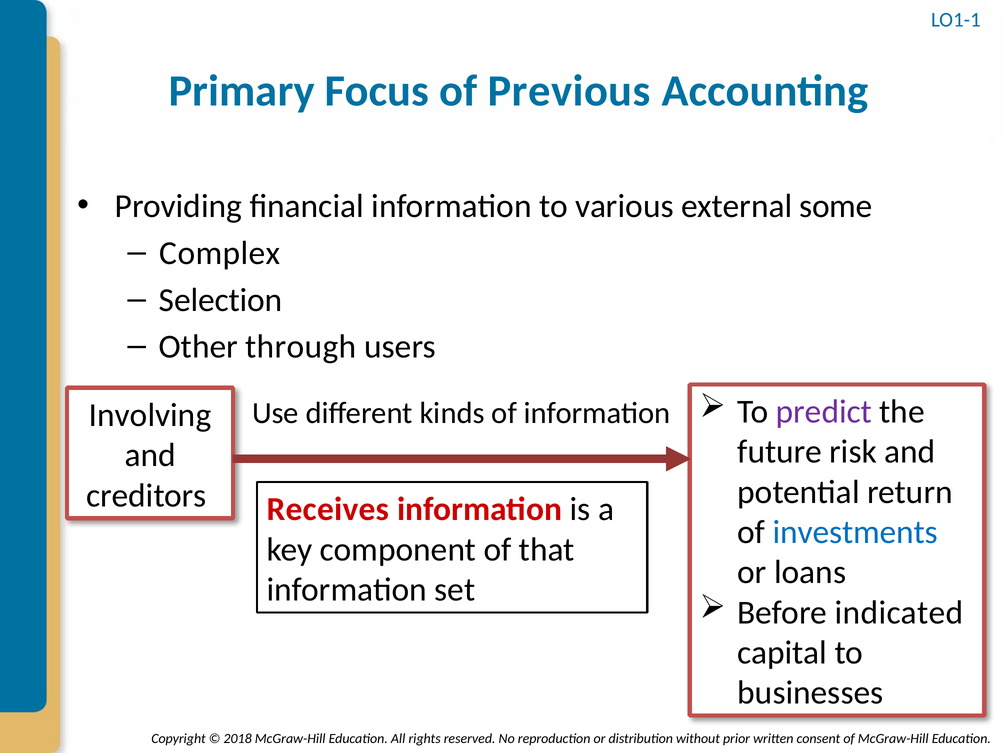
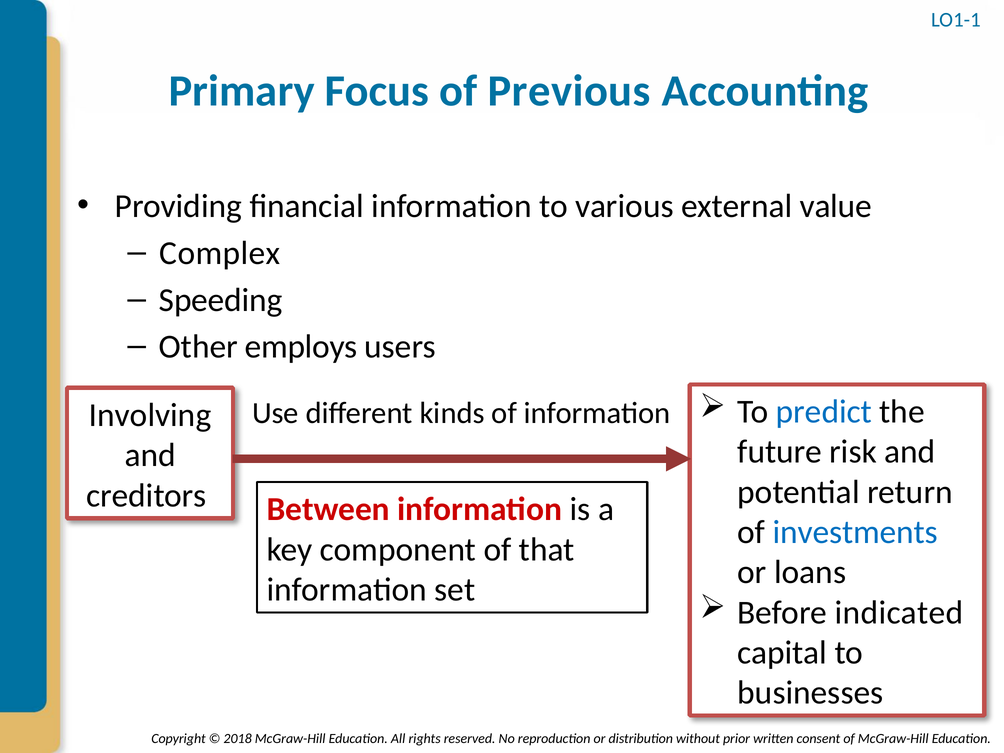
some: some -> value
Selection: Selection -> Speeding
through: through -> employs
predict colour: purple -> blue
Receives: Receives -> Between
